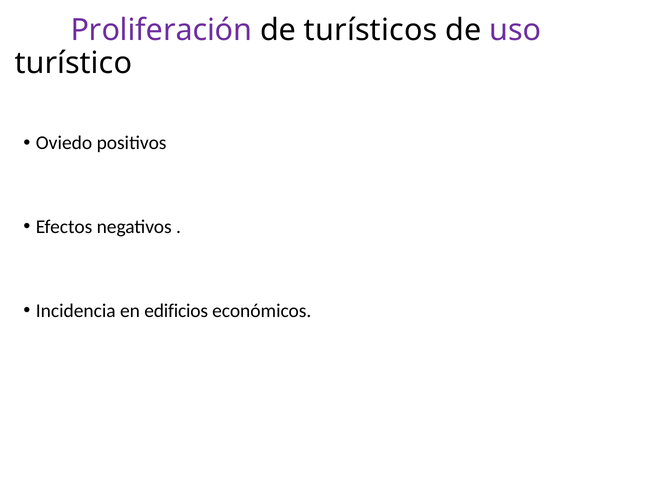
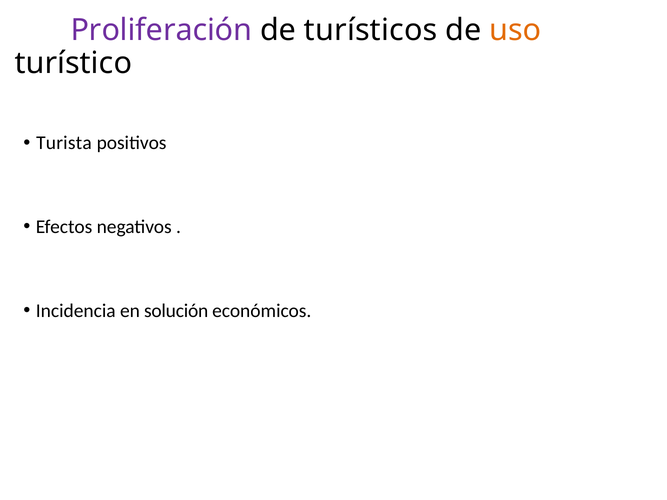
uso colour: purple -> orange
Oviedo: Oviedo -> Turista
edificios: edificios -> solución
